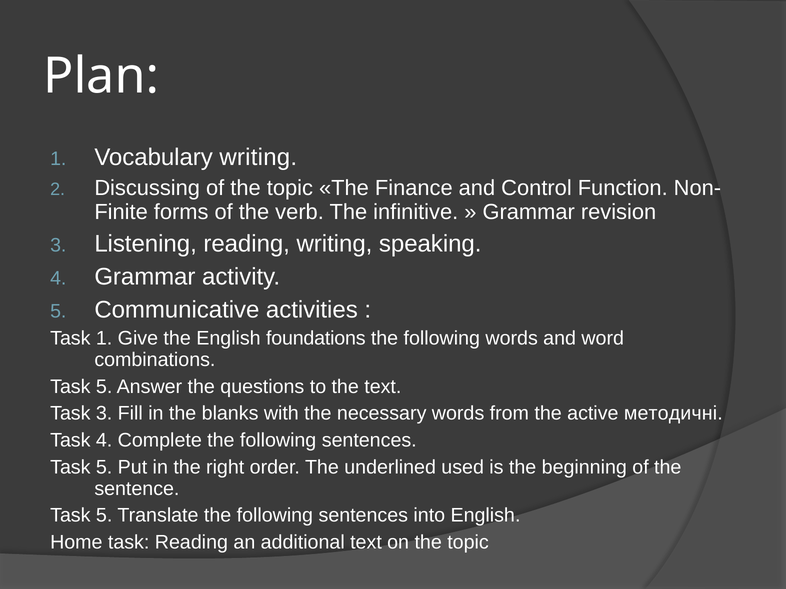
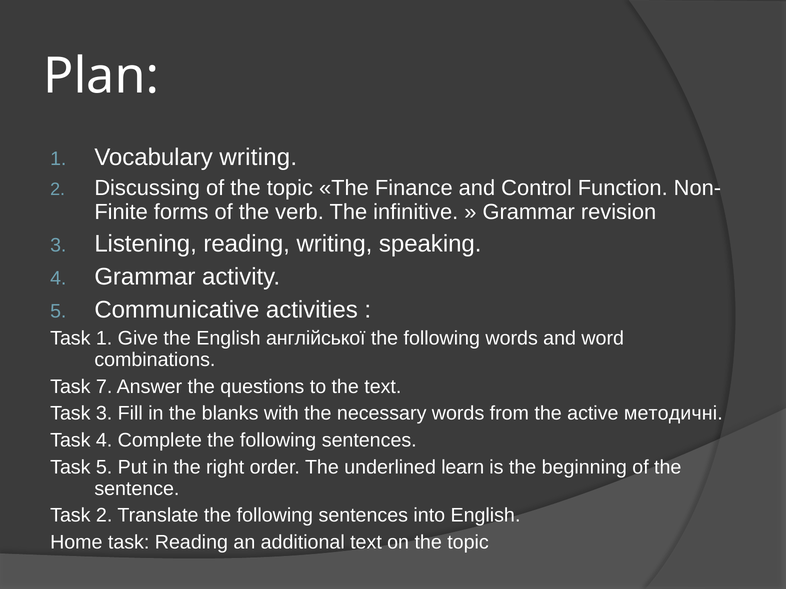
foundations: foundations -> англійської
5 at (104, 387): 5 -> 7
used: used -> learn
5 at (104, 516): 5 -> 2
